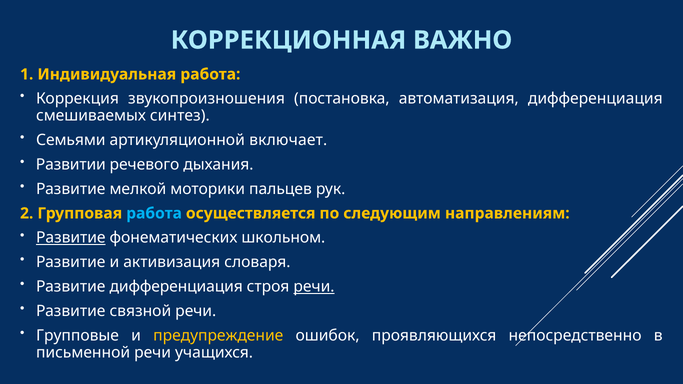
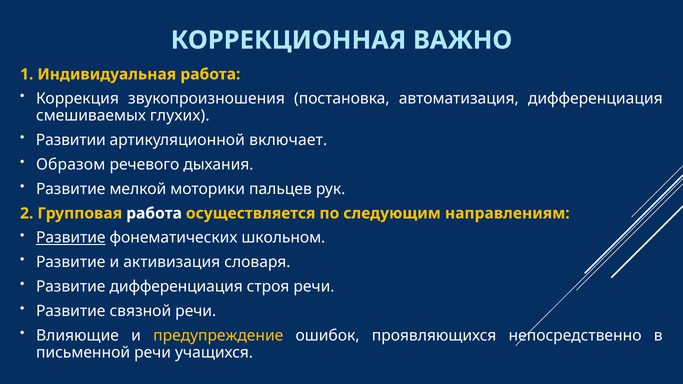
синтез: синтез -> глухих
Семьями: Семьями -> Развитии
Развитии: Развитии -> Образом
работа at (154, 213) colour: light blue -> white
речи at (314, 287) underline: present -> none
Групповые: Групповые -> Влияющие
